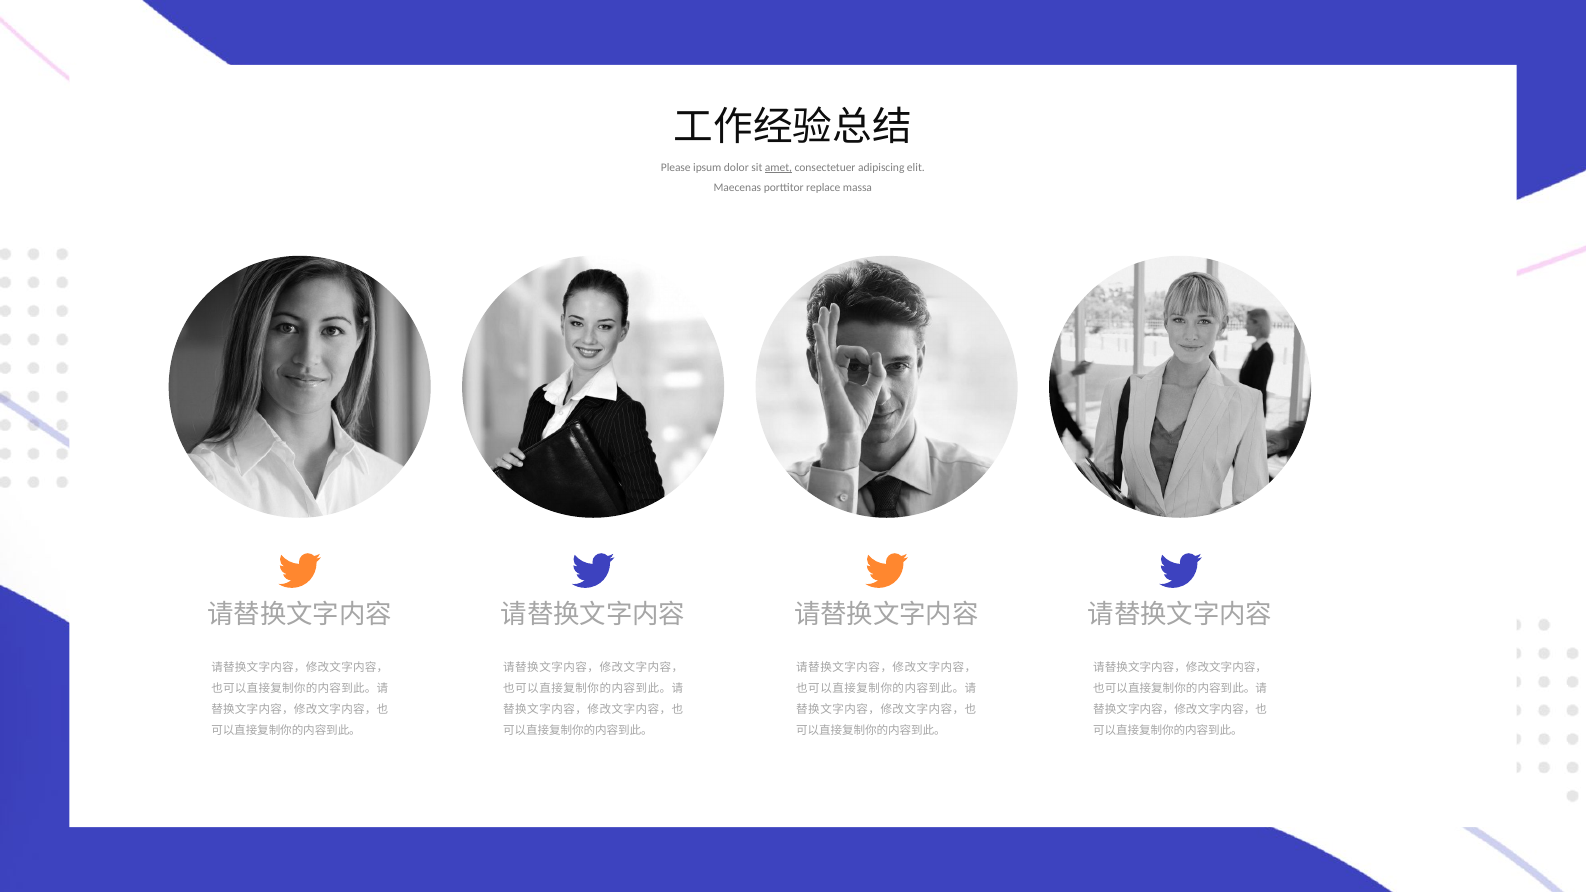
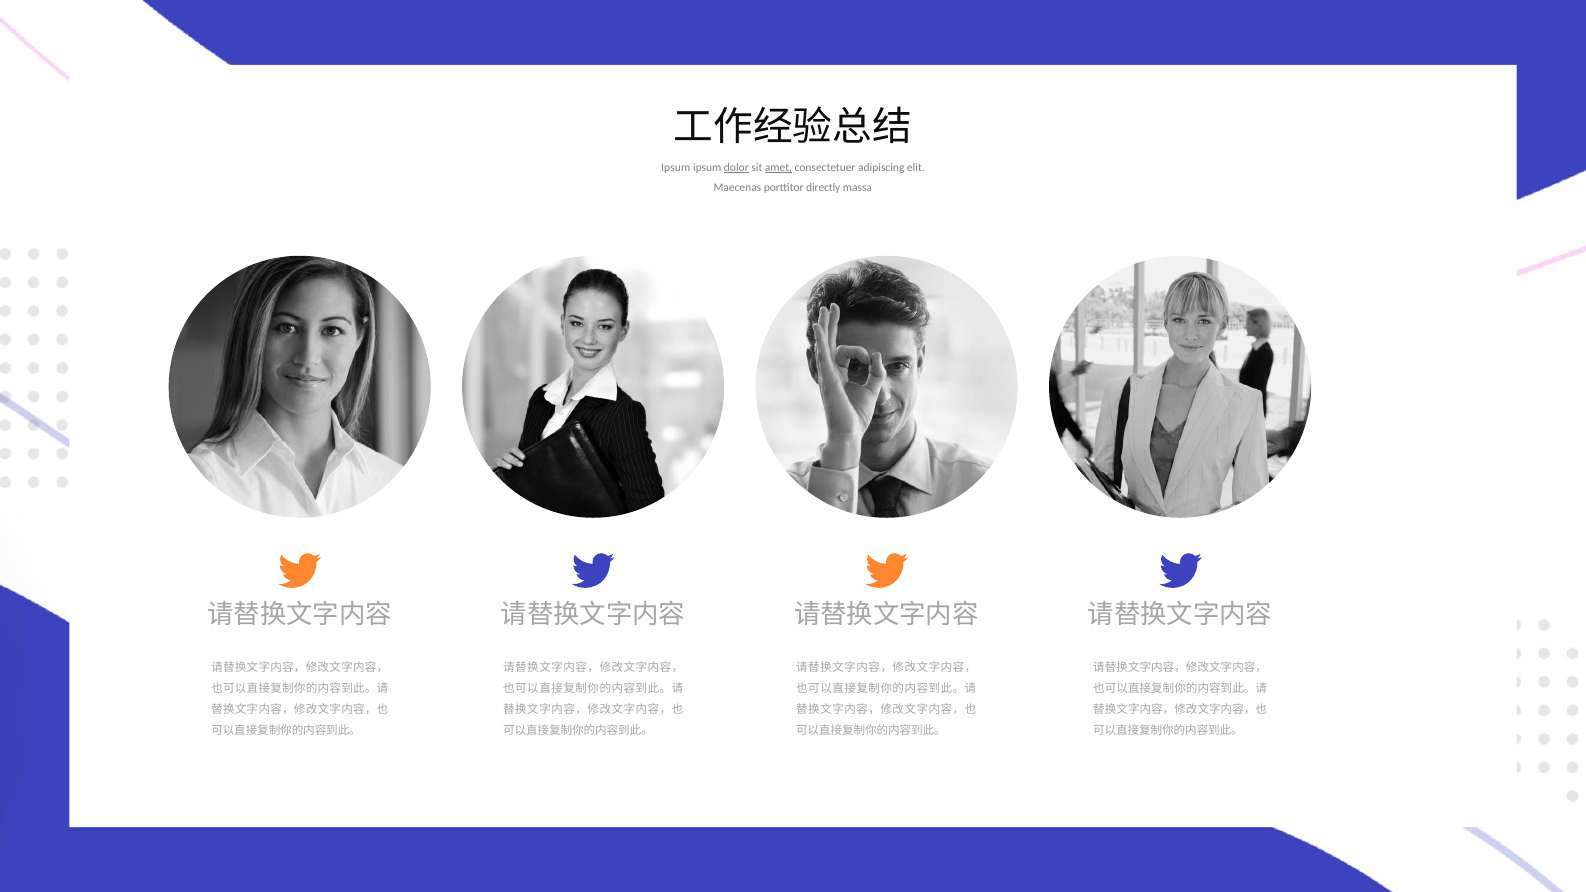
Please at (676, 167): Please -> Ipsum
dolor underline: none -> present
replace: replace -> directly
